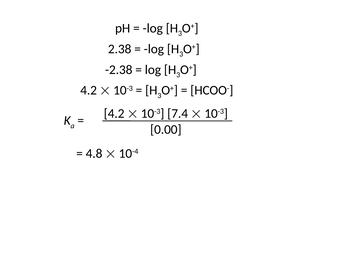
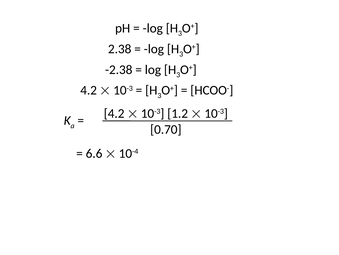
7.4: 7.4 -> 1.2
0.00: 0.00 -> 0.70
4.8: 4.8 -> 6.6
